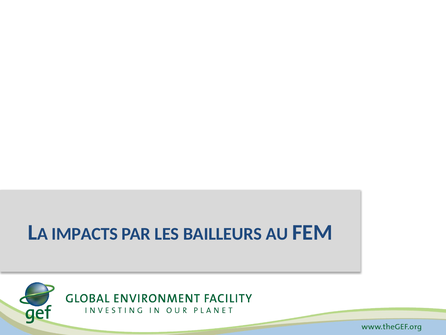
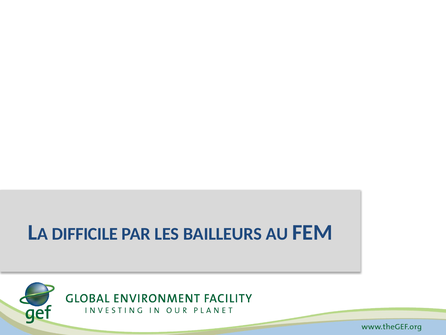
IMPACTS: IMPACTS -> DIFFICILE
